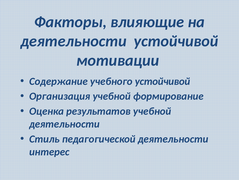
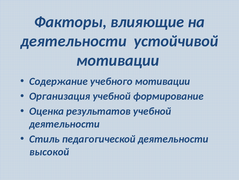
учебного устойчивой: устойчивой -> мотивации
интерес: интерес -> высокой
